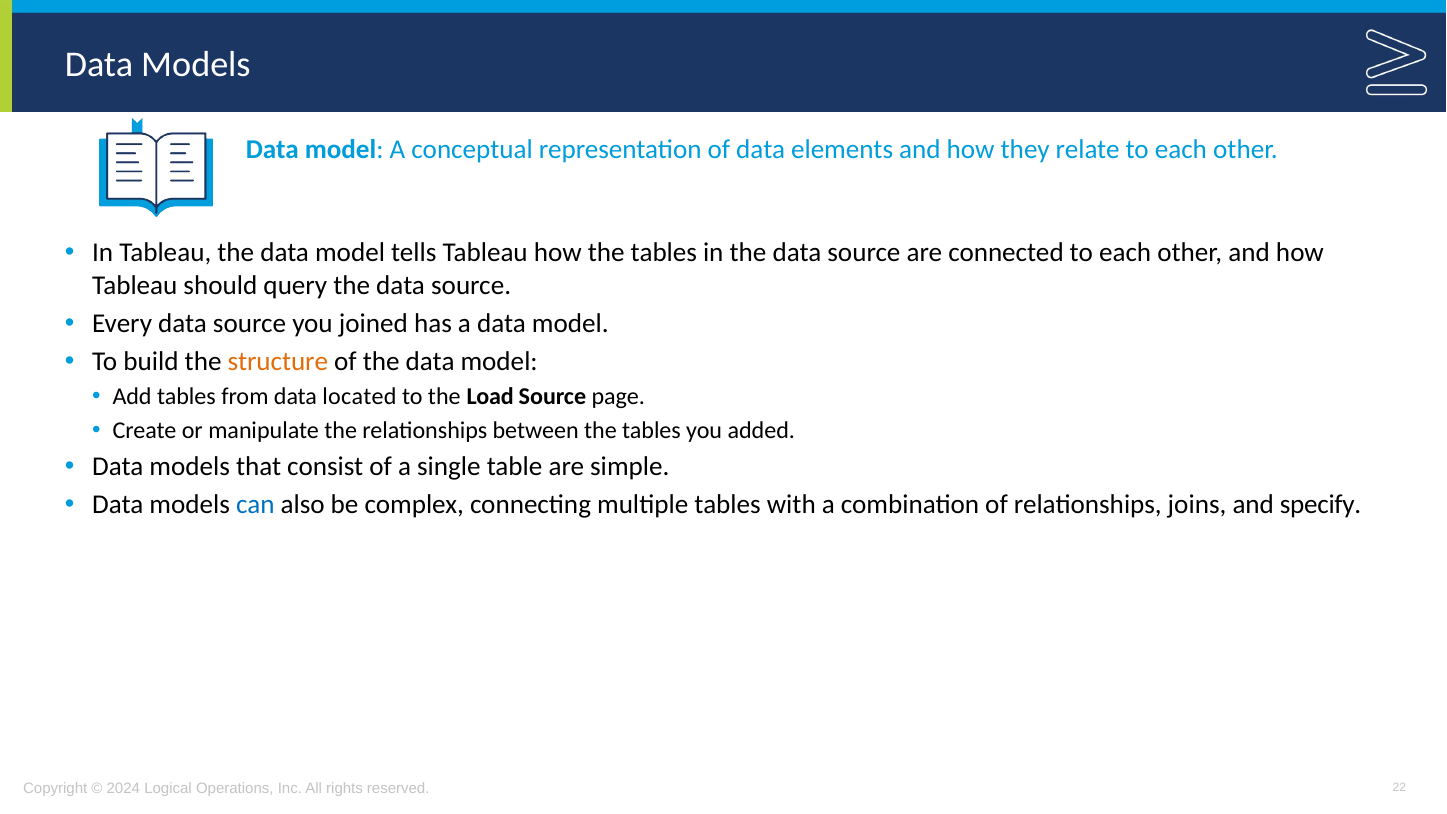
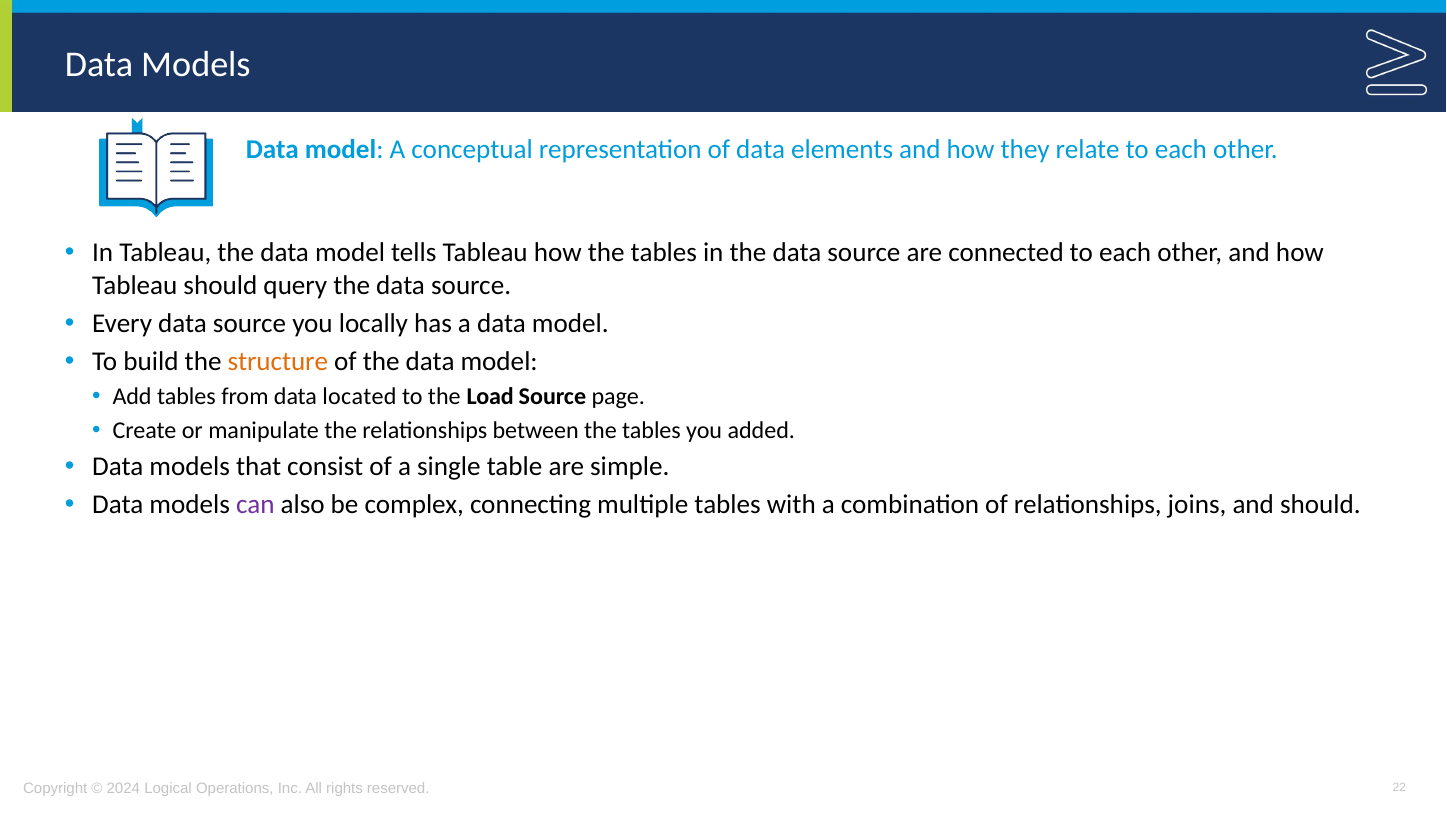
joined: joined -> locally
can colour: blue -> purple
and specify: specify -> should
